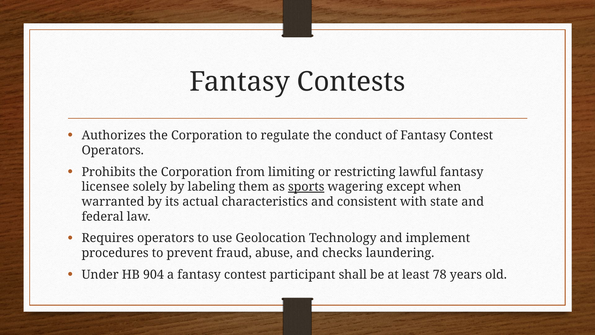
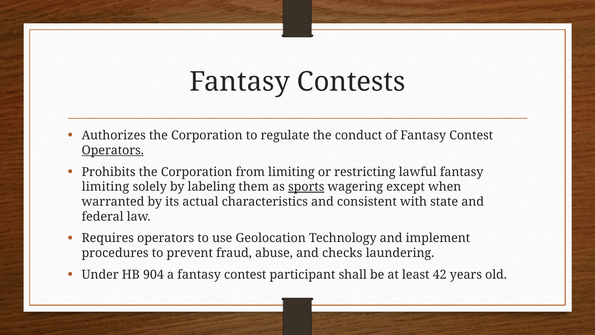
Operators at (113, 150) underline: none -> present
licensee at (106, 187): licensee -> limiting
78: 78 -> 42
